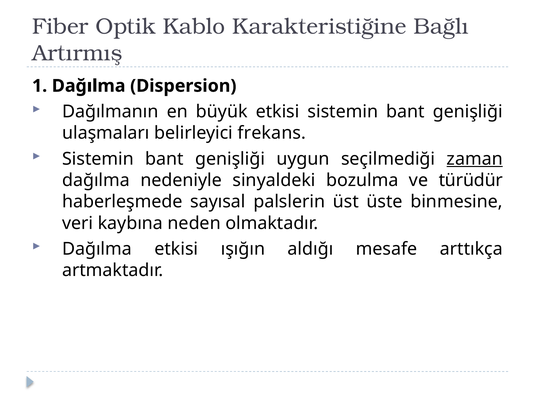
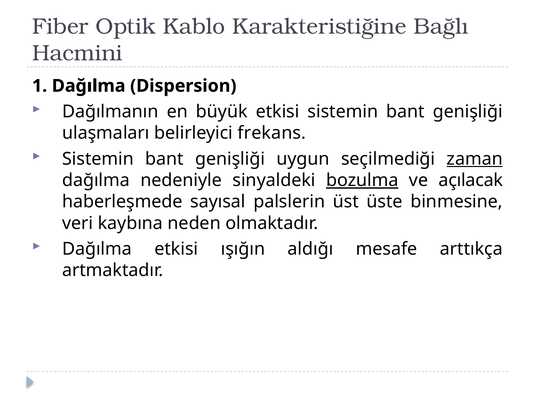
Artırmış: Artırmış -> Hacmini
bozulma underline: none -> present
türüdür: türüdür -> açılacak
